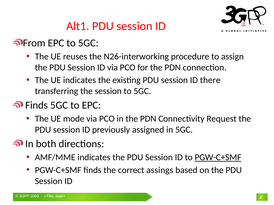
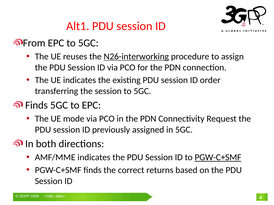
N26-interworking underline: none -> present
there: there -> order
assings: assings -> returns
